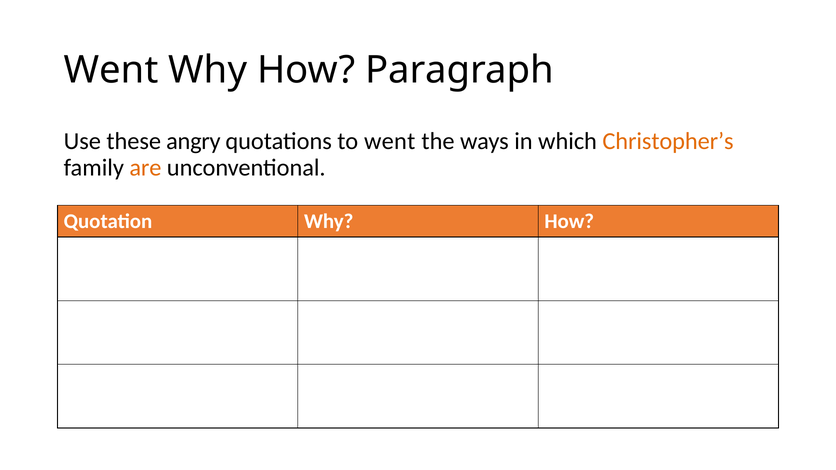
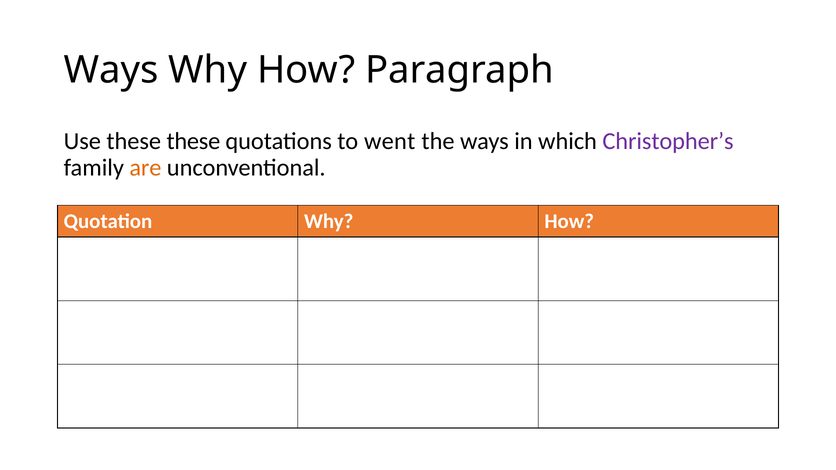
Went at (111, 70): Went -> Ways
these angry: angry -> these
Christopher’s colour: orange -> purple
